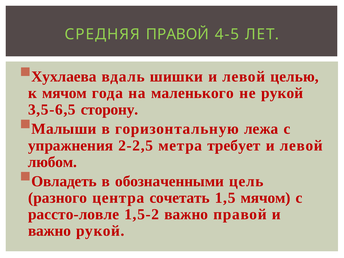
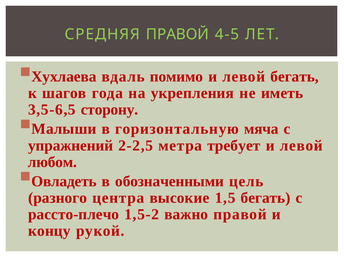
шишки: шишки -> помимо
левой целью: целью -> бегать
к мячом: мячом -> шагов
маленького: маленького -> укрепления
не рукой: рукой -> иметь
лежа: лежа -> мяча
упражнения: упражнения -> упражнений
сочетать: сочетать -> высокие
1,5 мячом: мячом -> бегать
рассто-ловле: рассто-ловле -> рассто-плечо
важно at (50, 231): важно -> концу
